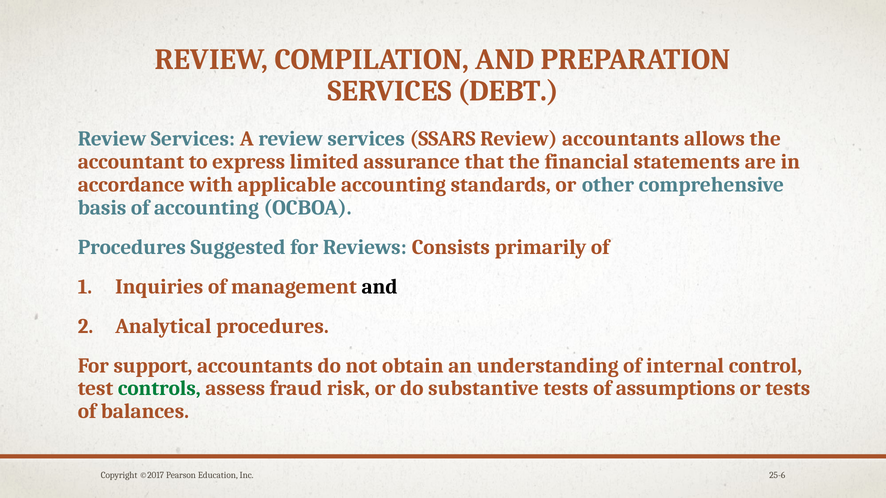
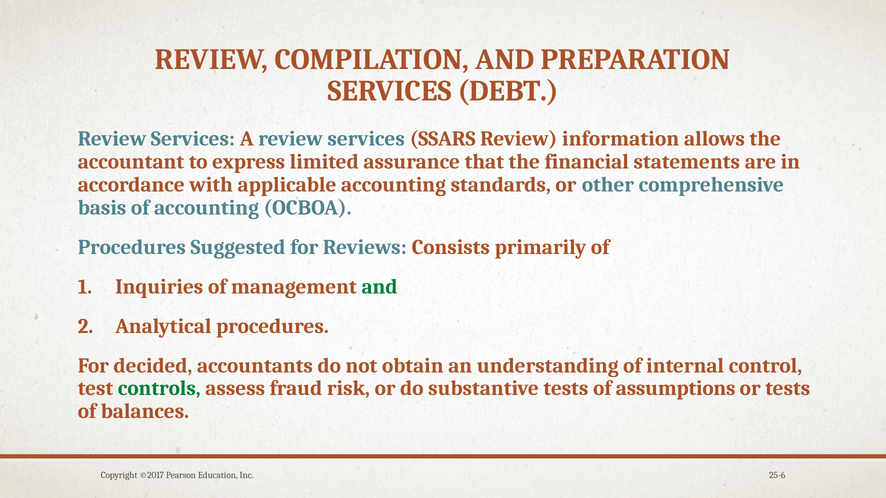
Review accountants: accountants -> information
and at (380, 287) colour: black -> green
support: support -> decided
